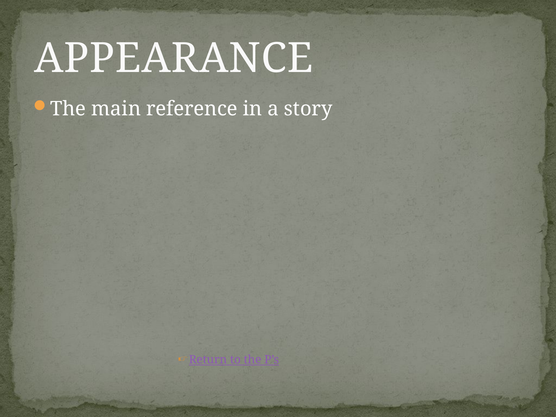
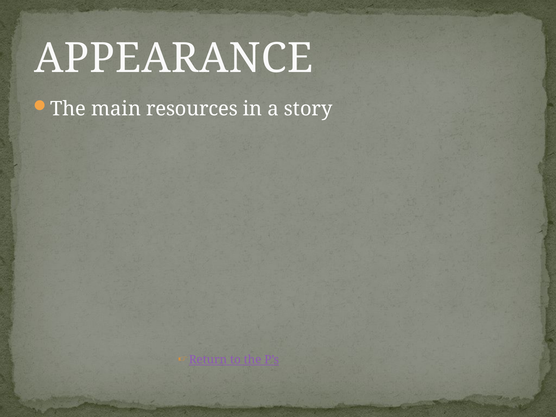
reference: reference -> resources
